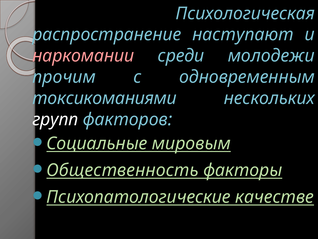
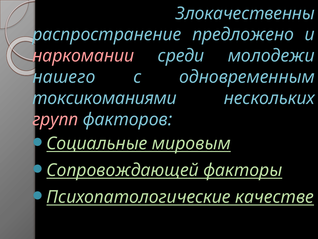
Психологическая: Психологическая -> Злокачественны
наступают: наступают -> предложено
прочим: прочим -> нашего
групп colour: white -> pink
Общественность: Общественность -> Сопровождающей
